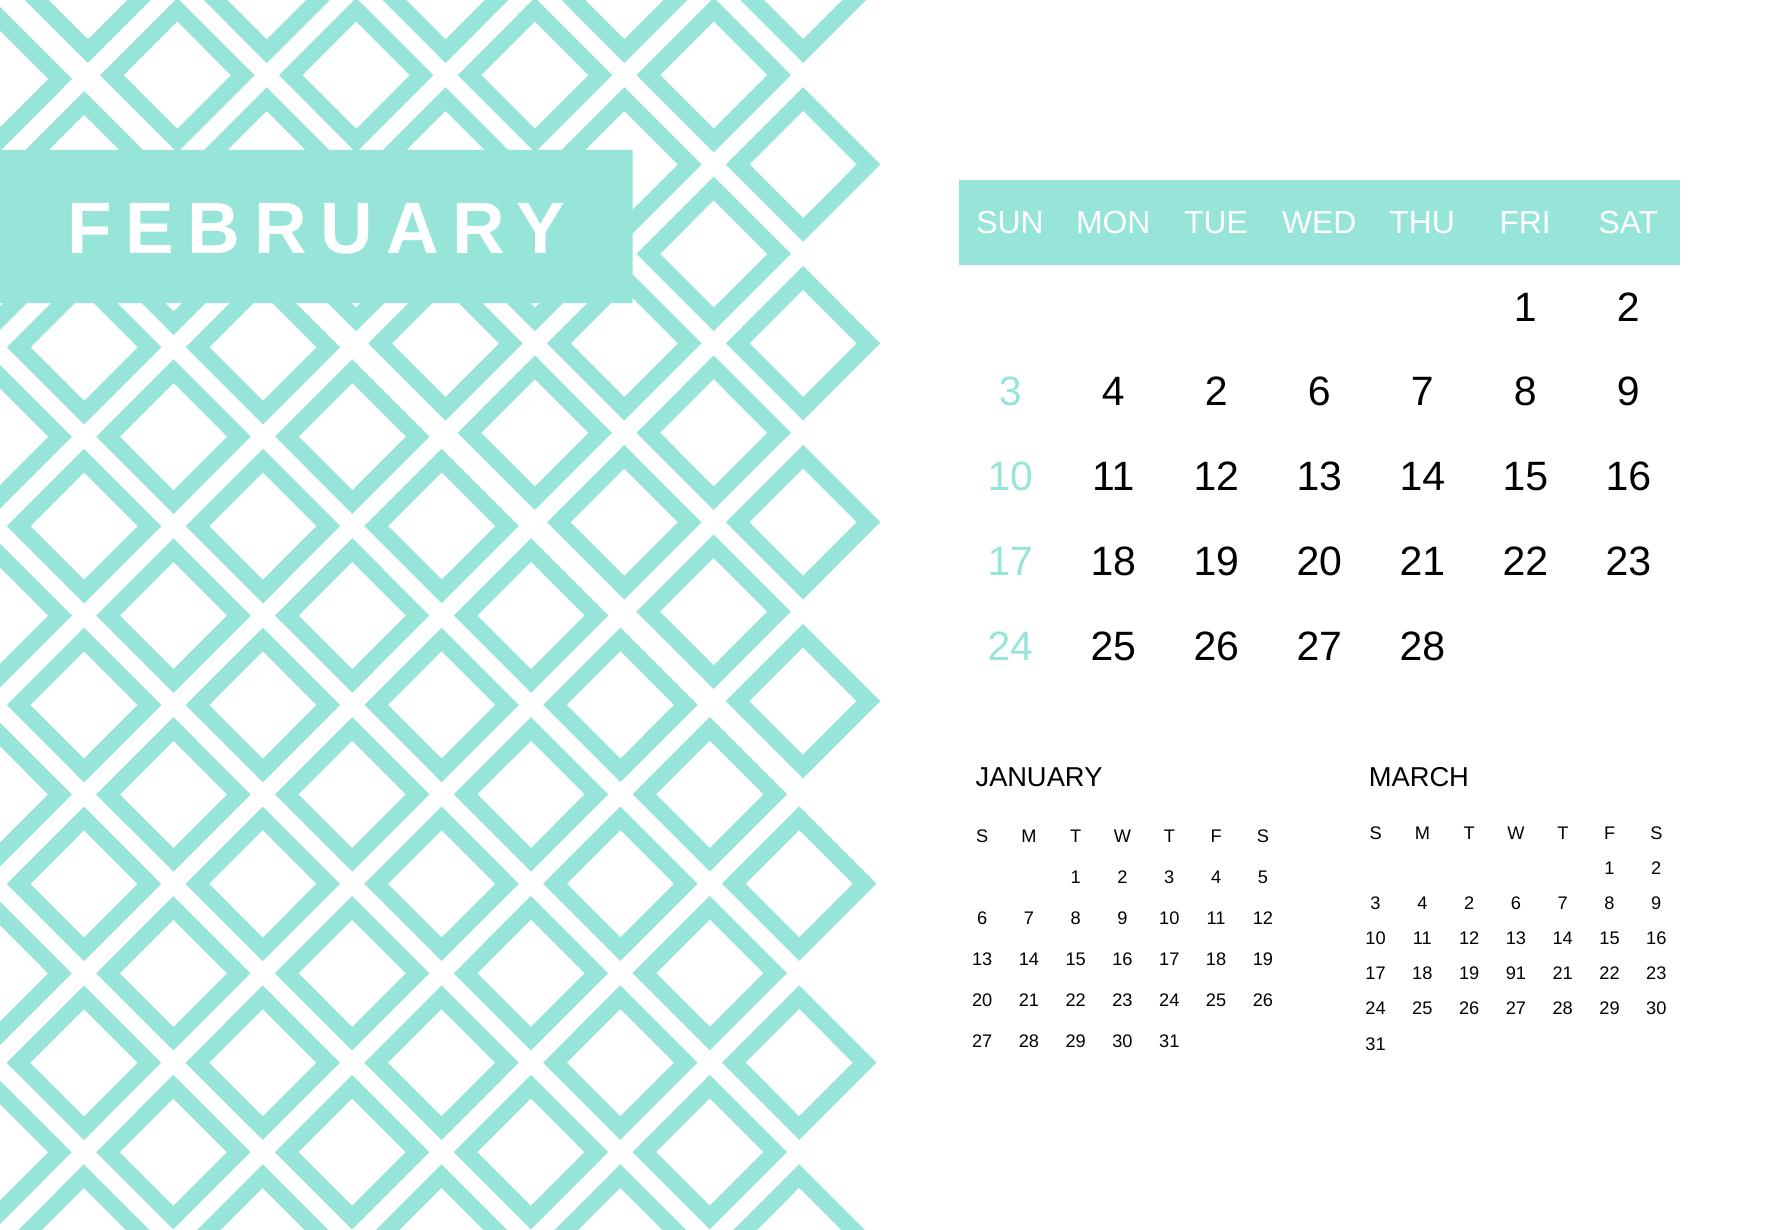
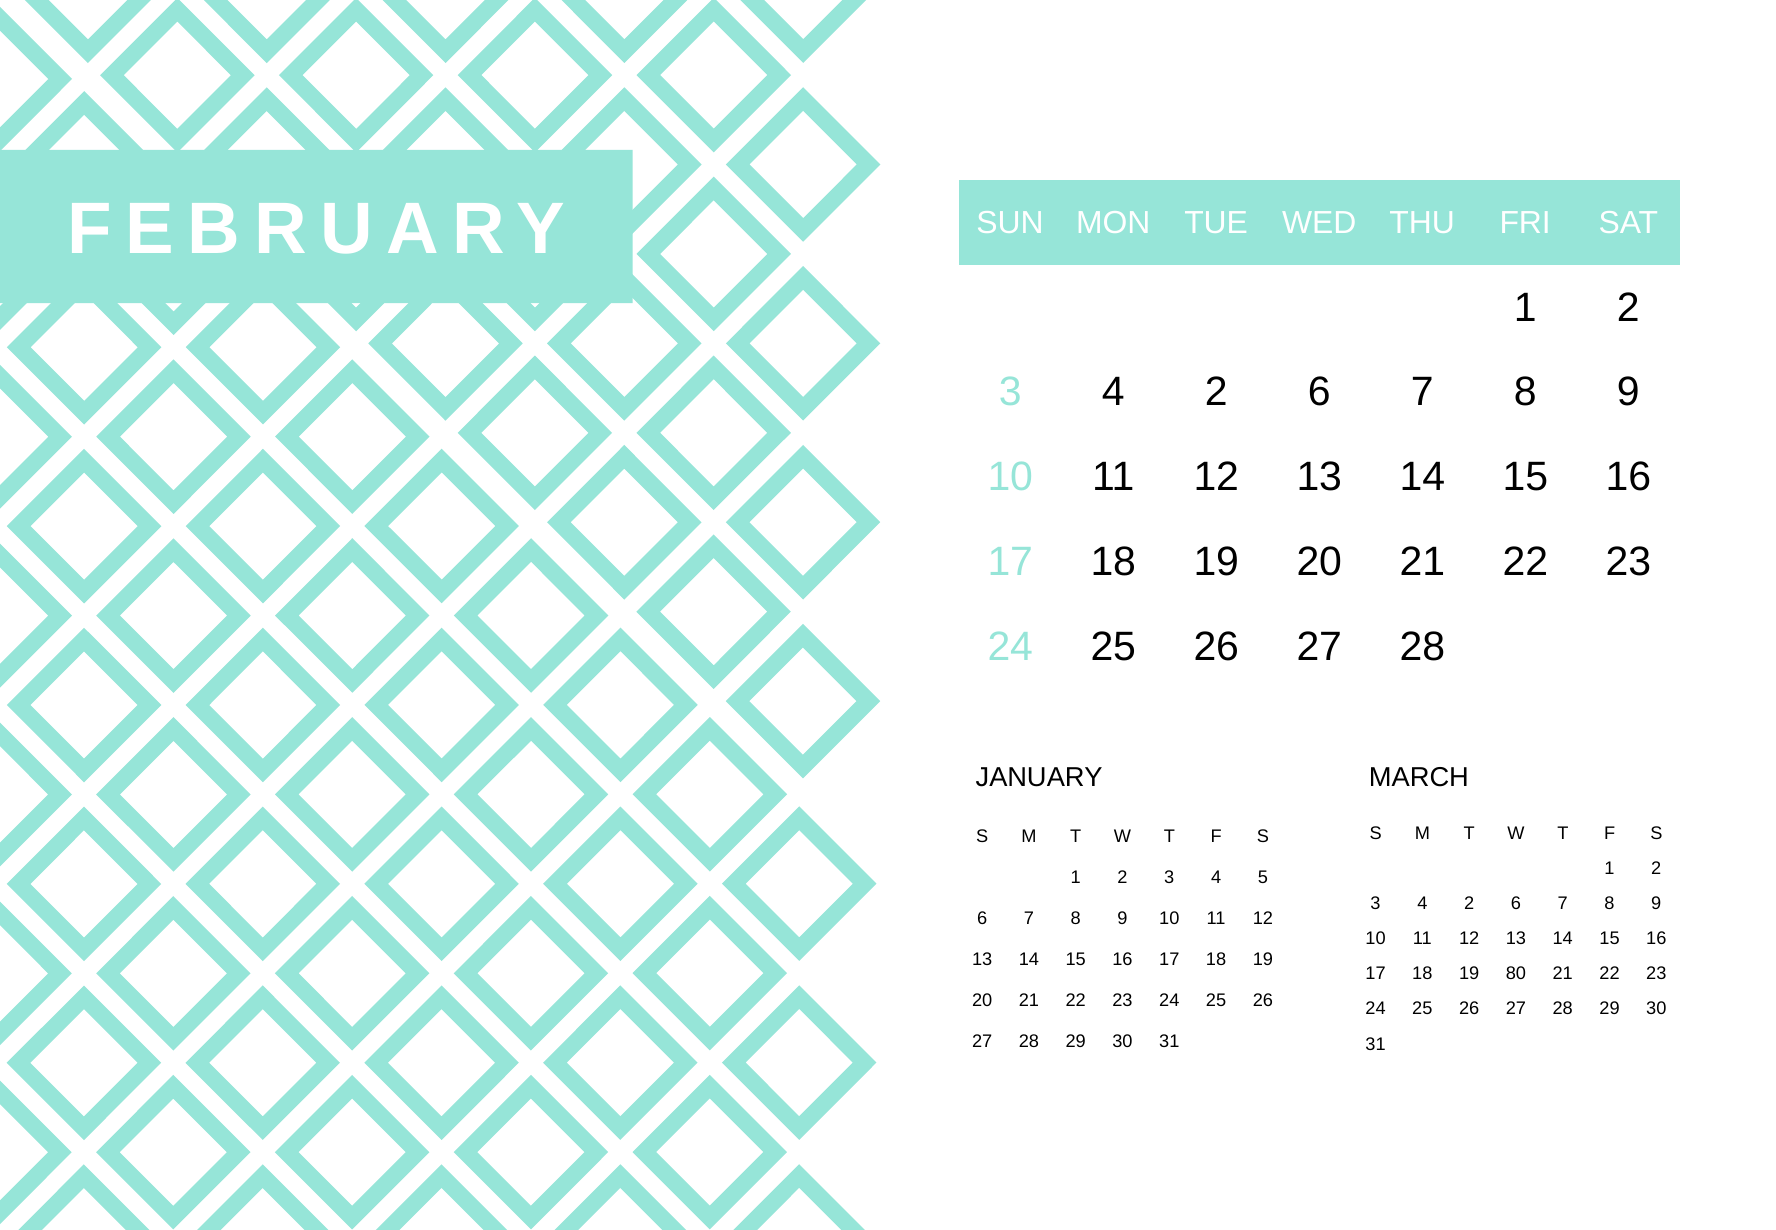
91: 91 -> 80
